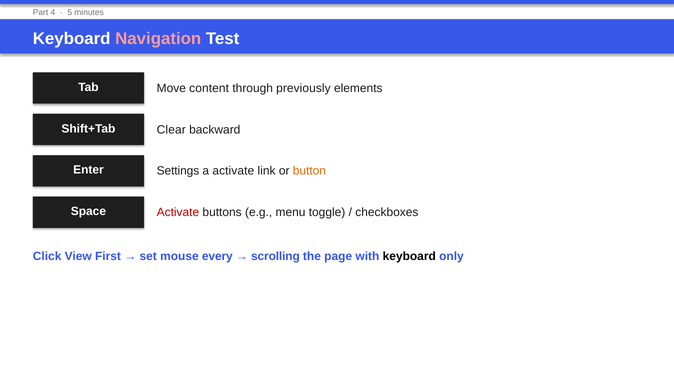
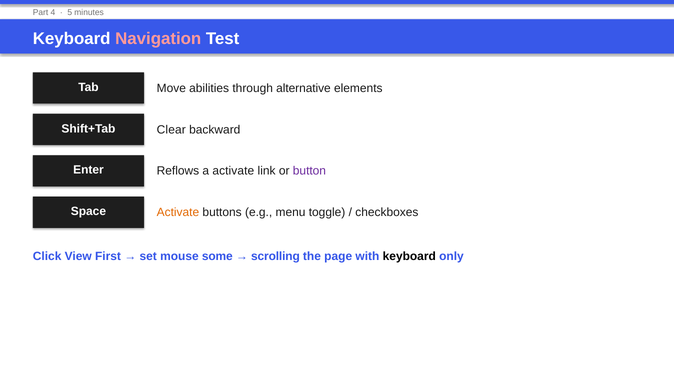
content: content -> abilities
previously: previously -> alternative
Settings: Settings -> Reflows
button colour: orange -> purple
Activate at (178, 213) colour: red -> orange
every: every -> some
